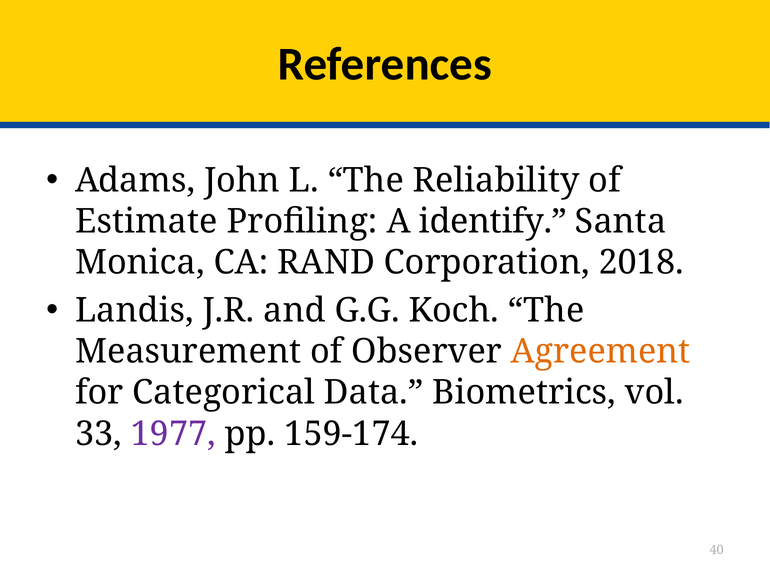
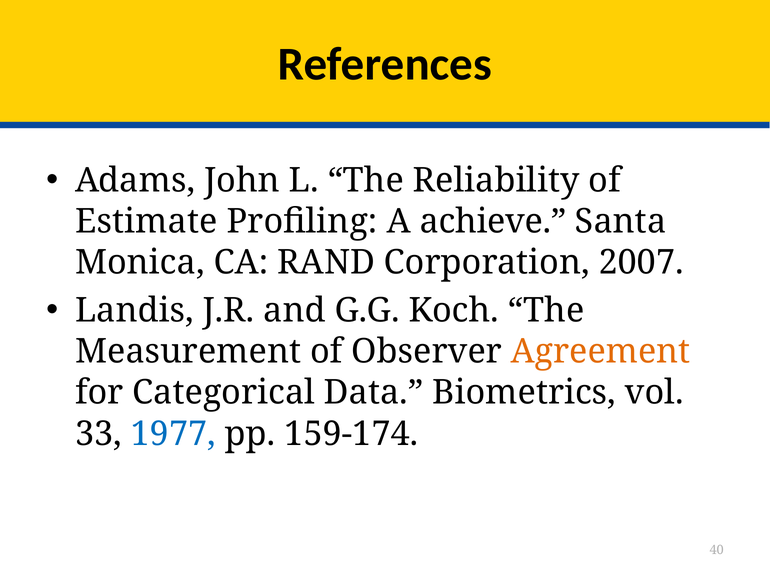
identify: identify -> achieve
2018: 2018 -> 2007
1977 colour: purple -> blue
